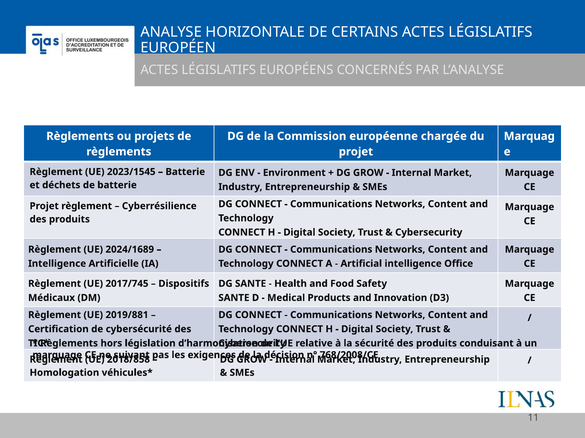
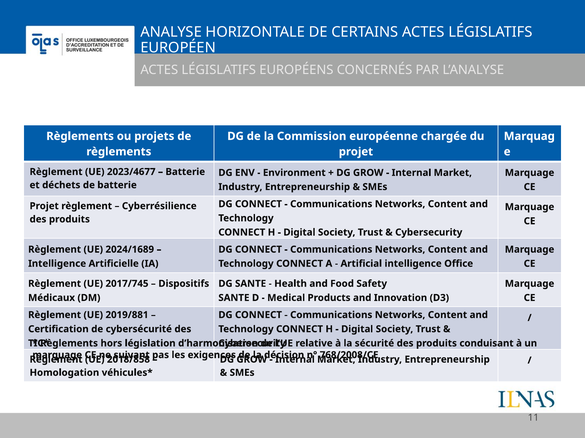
2023/1545: 2023/1545 -> 2023/4677
